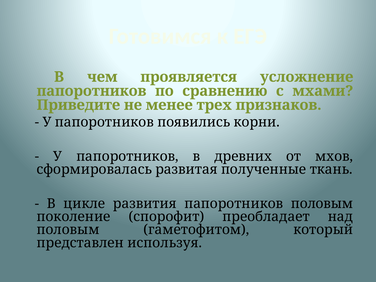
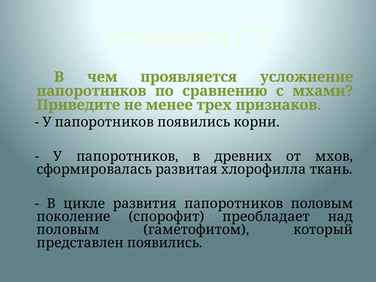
полученные: полученные -> хлорофилла
представлен используя: используя -> появились
